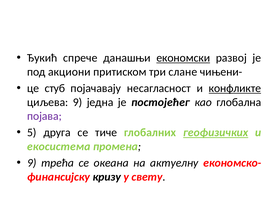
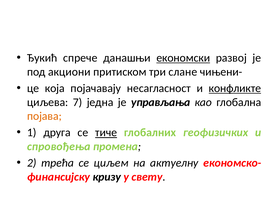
стуб: стуб -> која
циљева 9: 9 -> 7
постојећег: постојећег -> управљања
појава colour: purple -> orange
5: 5 -> 1
тиче underline: none -> present
геофизичких underline: present -> none
екосистема: екосистема -> спровођења
9 at (32, 163): 9 -> 2
океана: океана -> циљем
